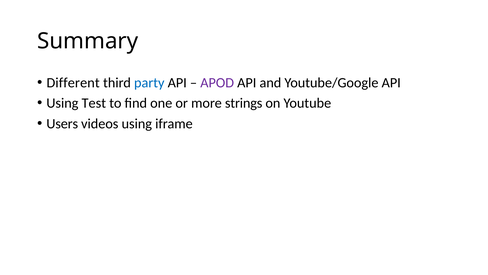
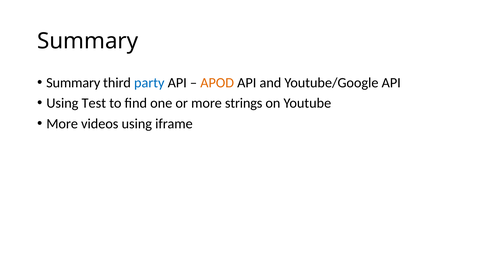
Different at (73, 83): Different -> Summary
APOD colour: purple -> orange
Users at (62, 123): Users -> More
